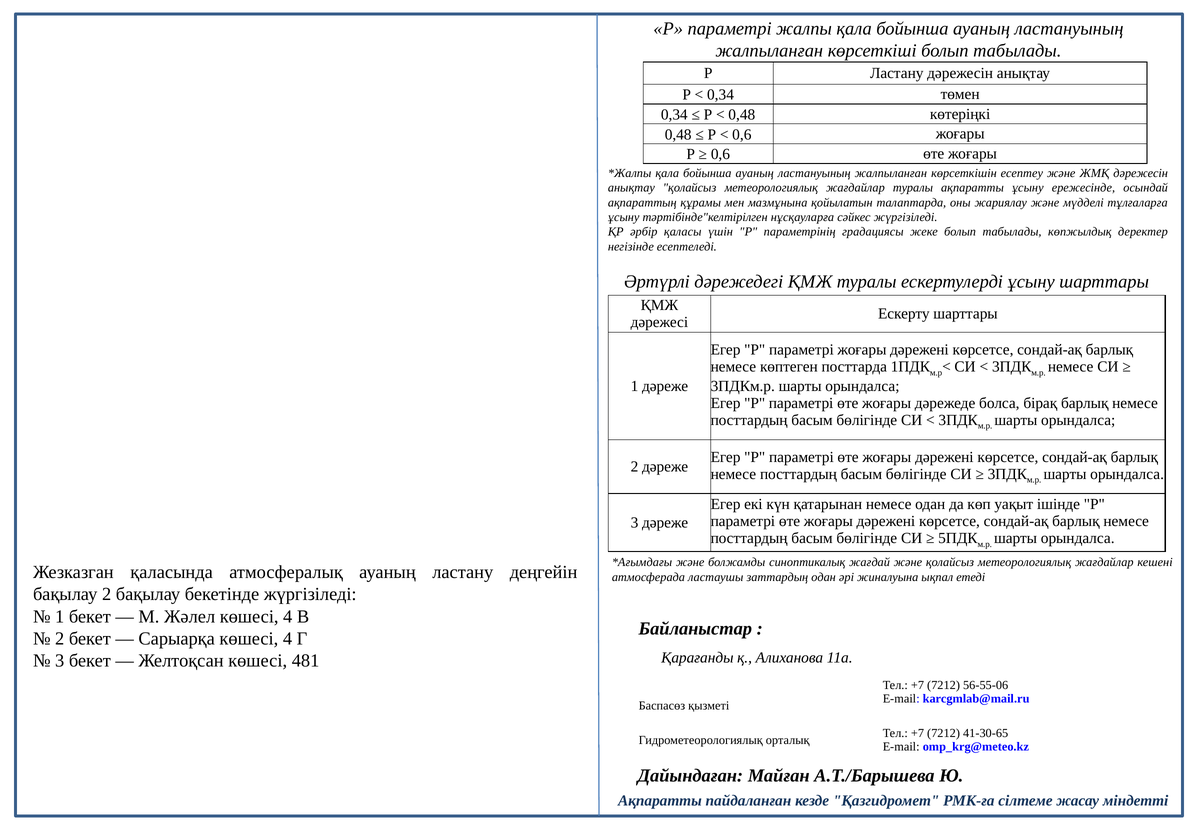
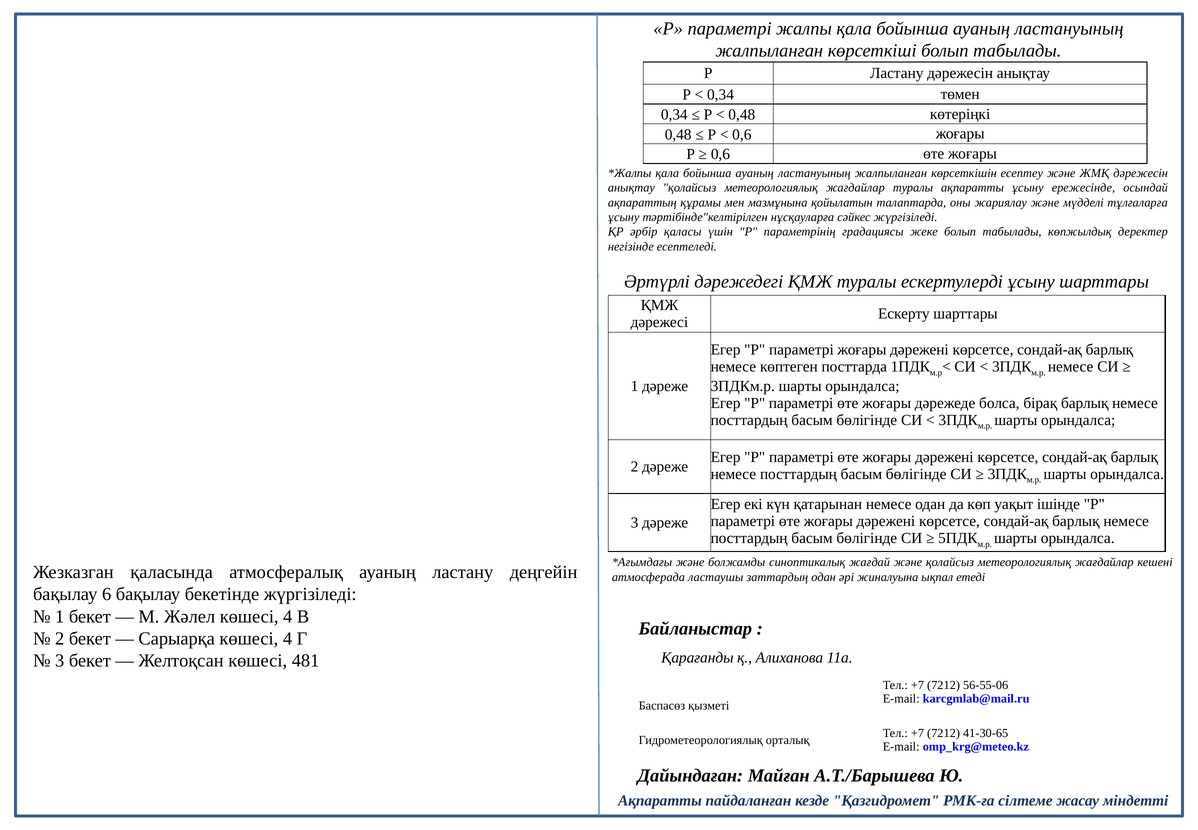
бақылау 2: 2 -> 6
